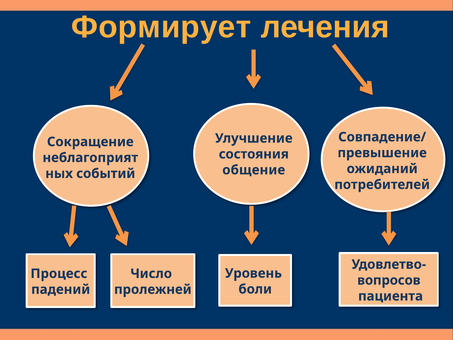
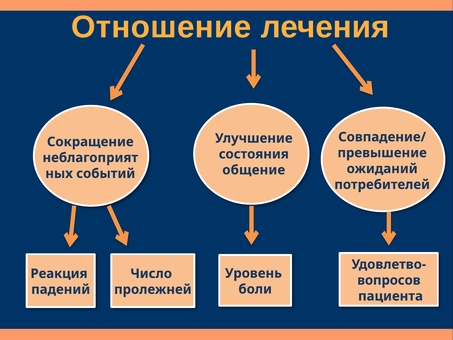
Формирует: Формирует -> Отношение
Процесс: Процесс -> Реакция
